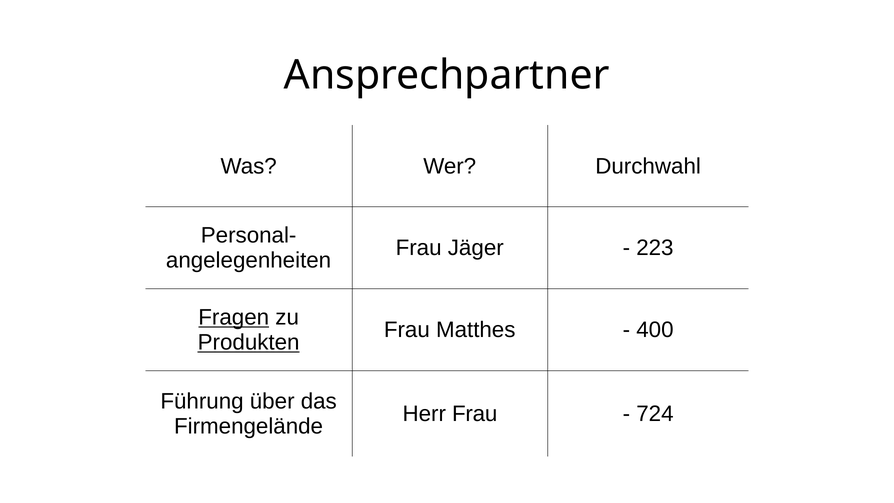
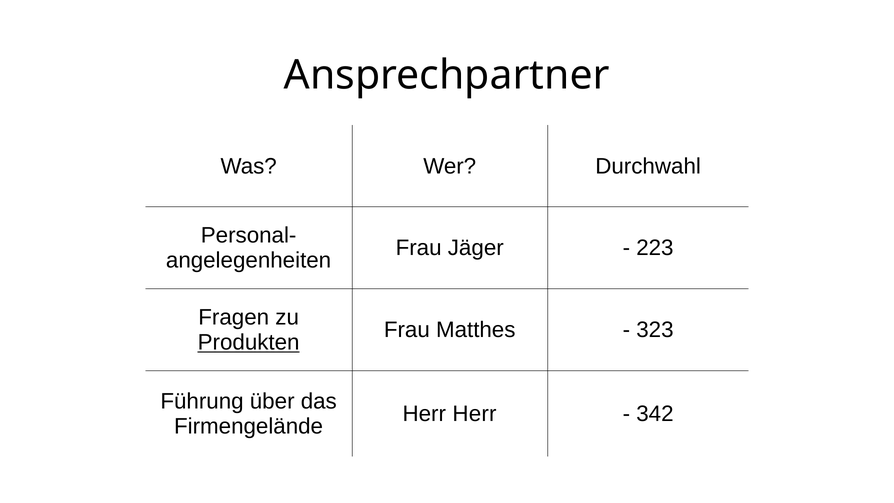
Fragen underline: present -> none
400: 400 -> 323
Herr Frau: Frau -> Herr
724: 724 -> 342
